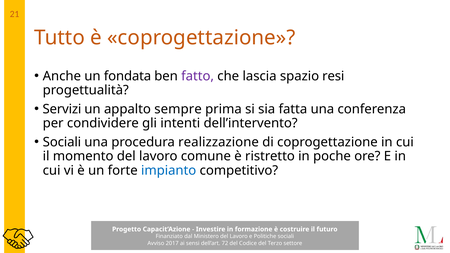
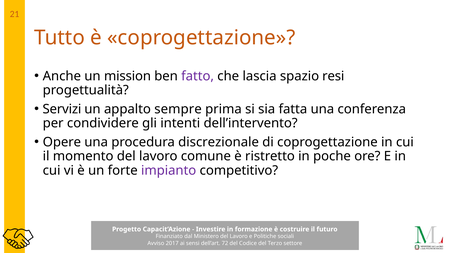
fondata: fondata -> mission
Sociali at (62, 142): Sociali -> Opere
realizzazione: realizzazione -> discrezionale
impianto colour: blue -> purple
